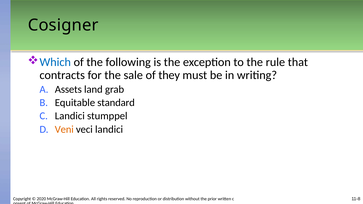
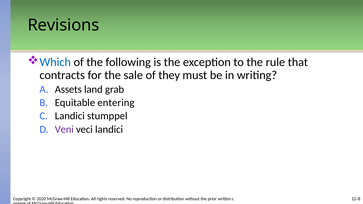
Cosigner: Cosigner -> Revisions
standard: standard -> entering
Veni colour: orange -> purple
